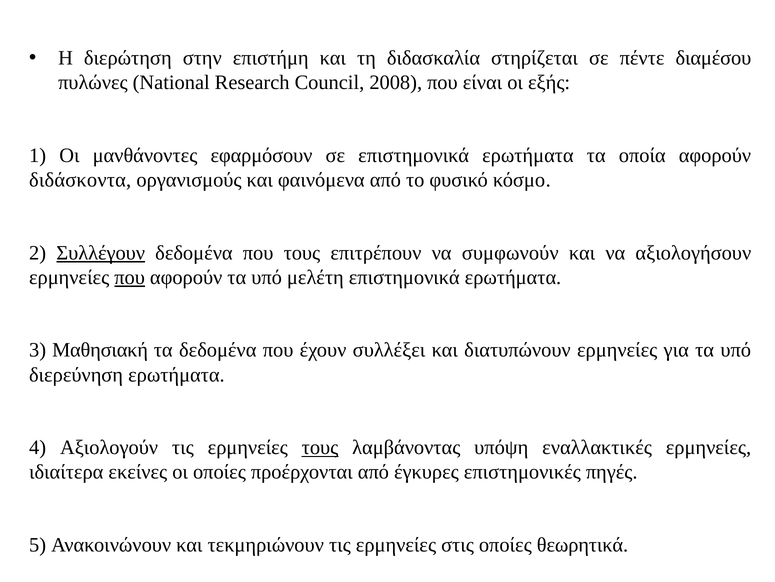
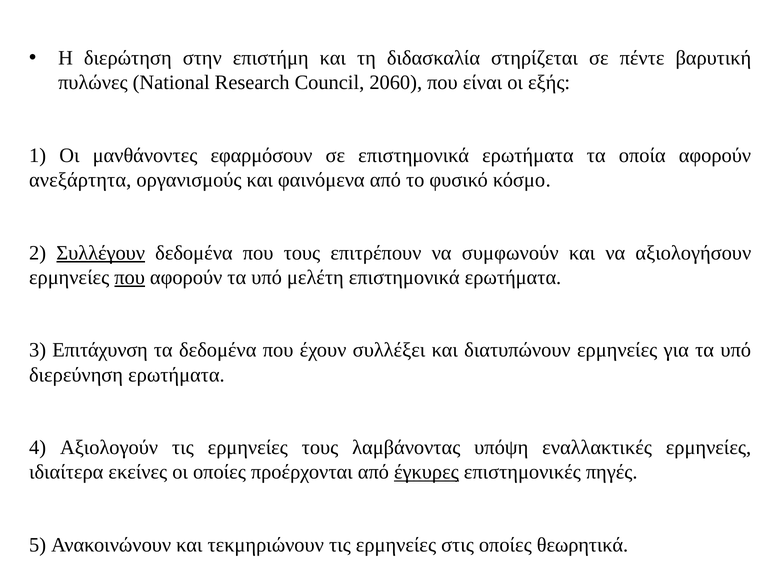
διαμέσου: διαμέσου -> βαρυτική
2008: 2008 -> 2060
διδάσκοντα: διδάσκοντα -> ανεξάρτητα
Μαθησιακή: Μαθησιακή -> Επιτάχυνση
τους at (320, 447) underline: present -> none
έγκυρες underline: none -> present
